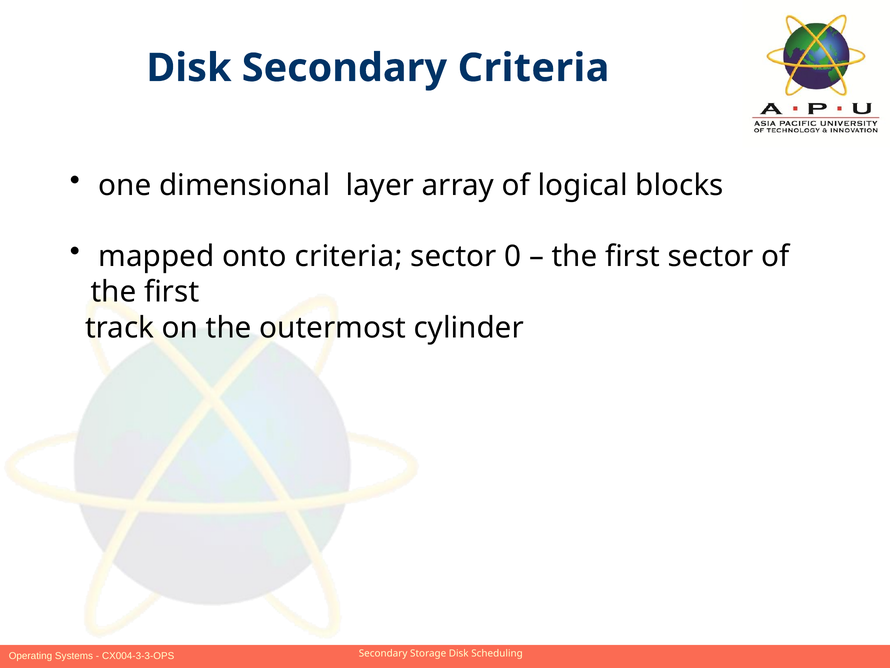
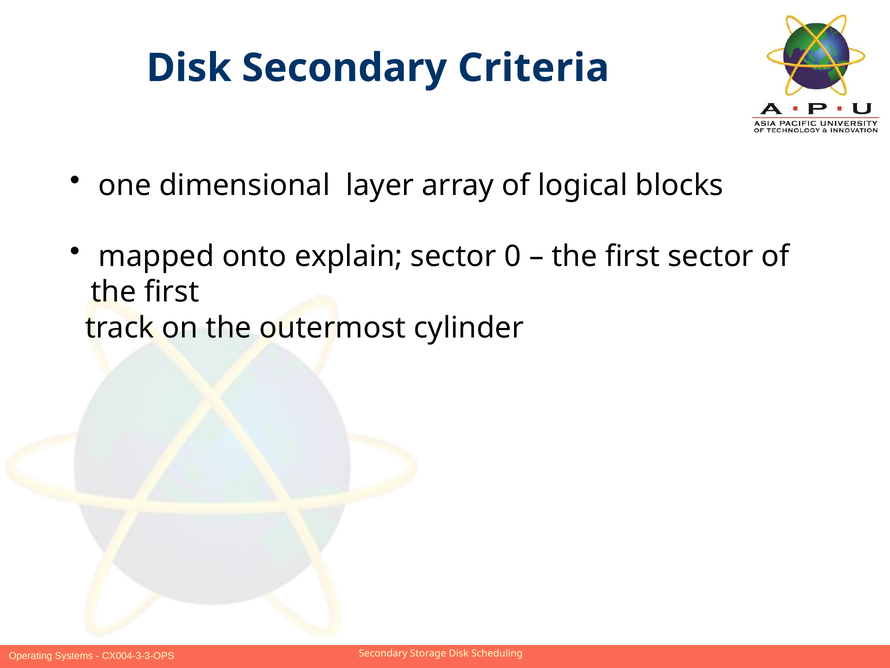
onto criteria: criteria -> explain
